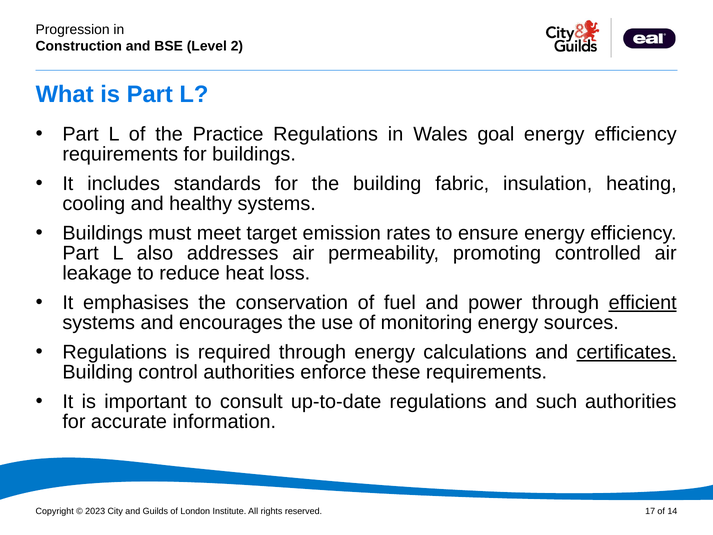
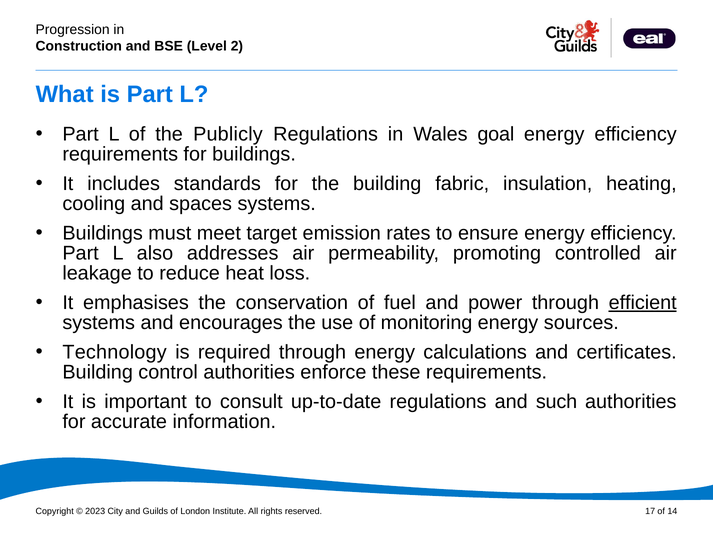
Practice: Practice -> Publicly
healthy: healthy -> spaces
Regulations at (115, 352): Regulations -> Technology
certificates underline: present -> none
